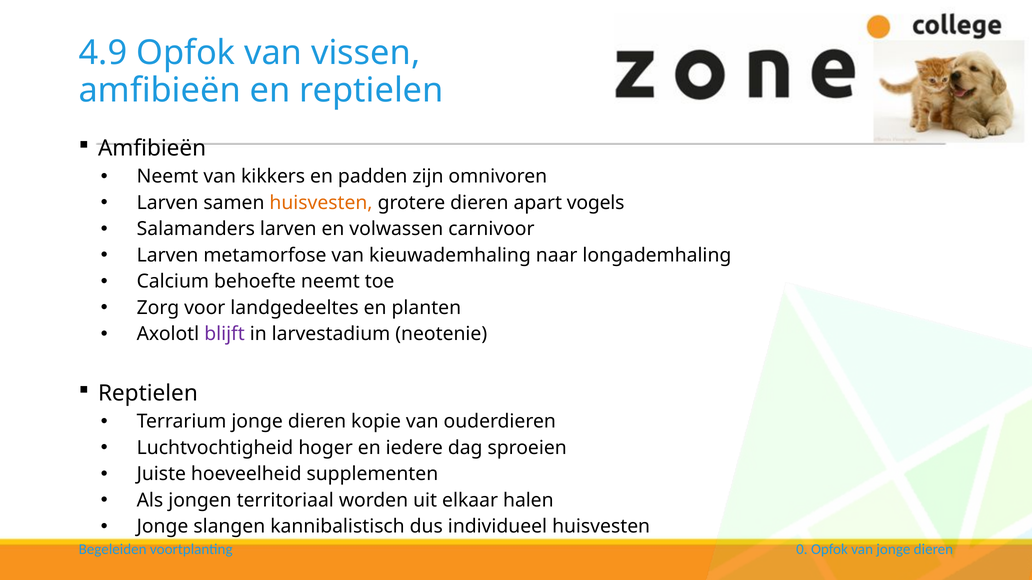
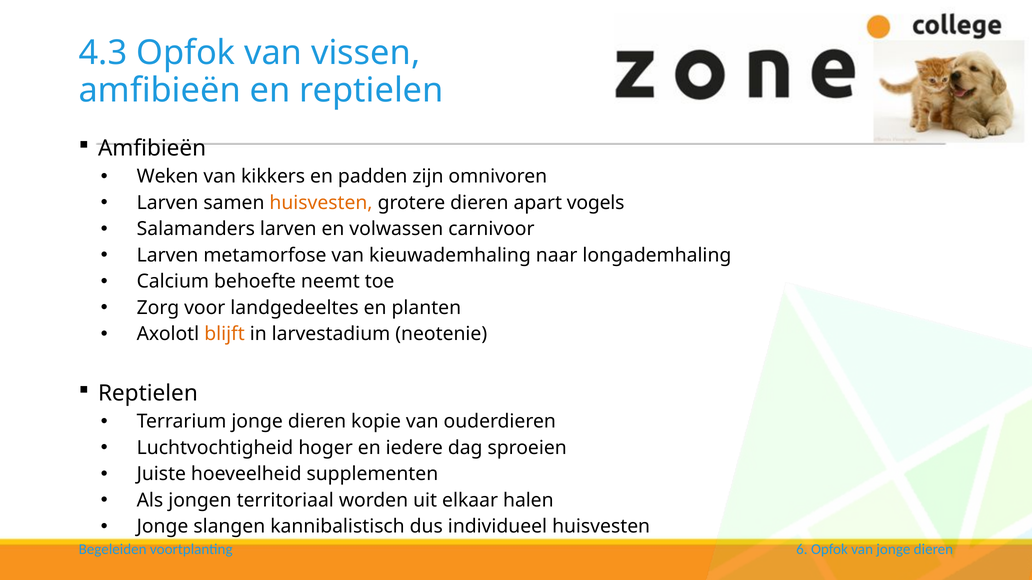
4.9: 4.9 -> 4.3
Neemt at (168, 177): Neemt -> Weken
blijft colour: purple -> orange
0: 0 -> 6
